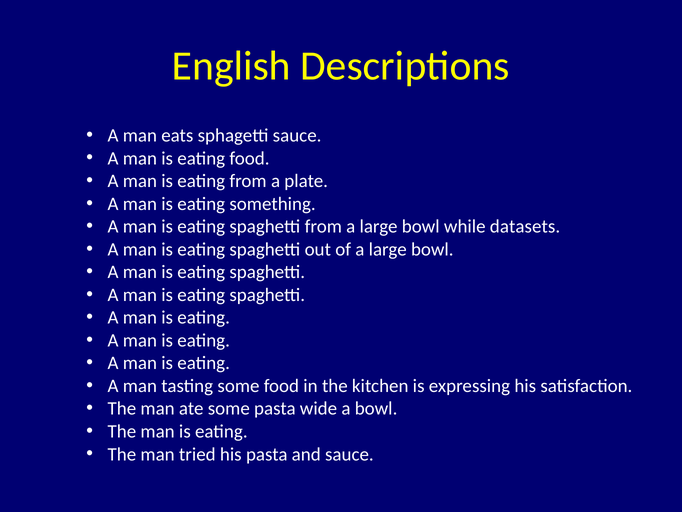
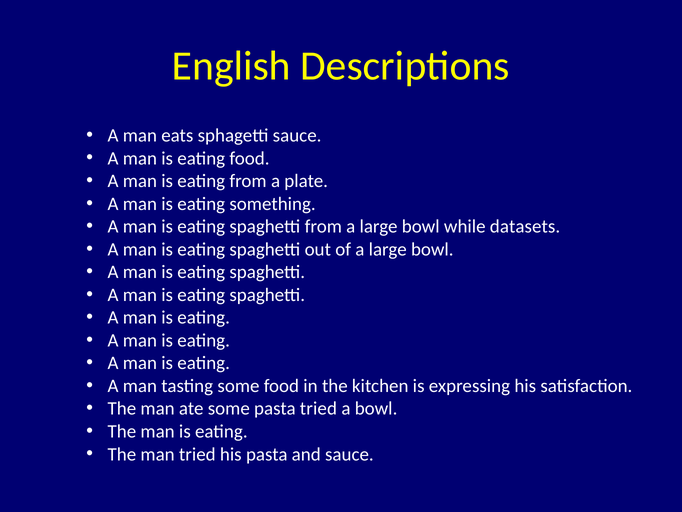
pasta wide: wide -> tried
